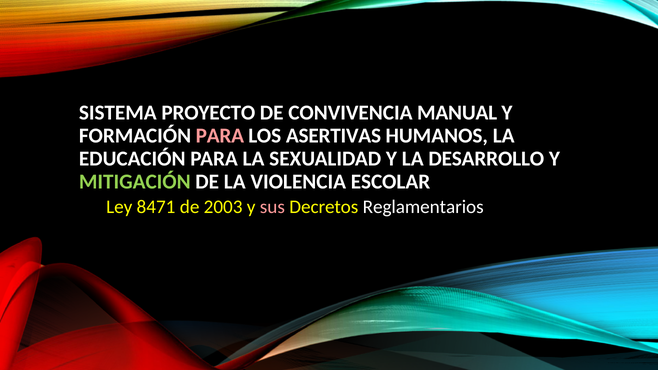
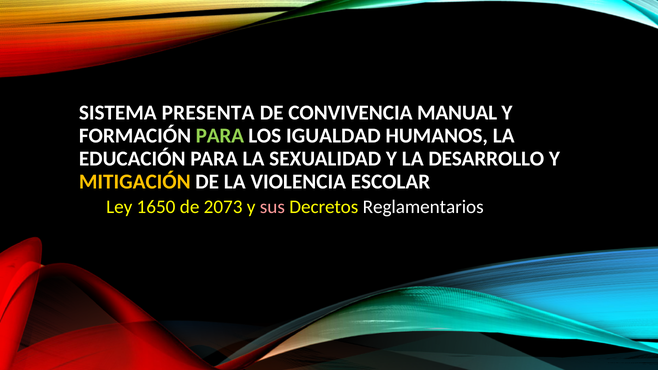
PROYECTO: PROYECTO -> PRESENTA
PARA at (220, 136) colour: pink -> light green
ASERTIVAS: ASERTIVAS -> IGUALDAD
MITIGACIÓN colour: light green -> yellow
8471: 8471 -> 1650
2003: 2003 -> 2073
